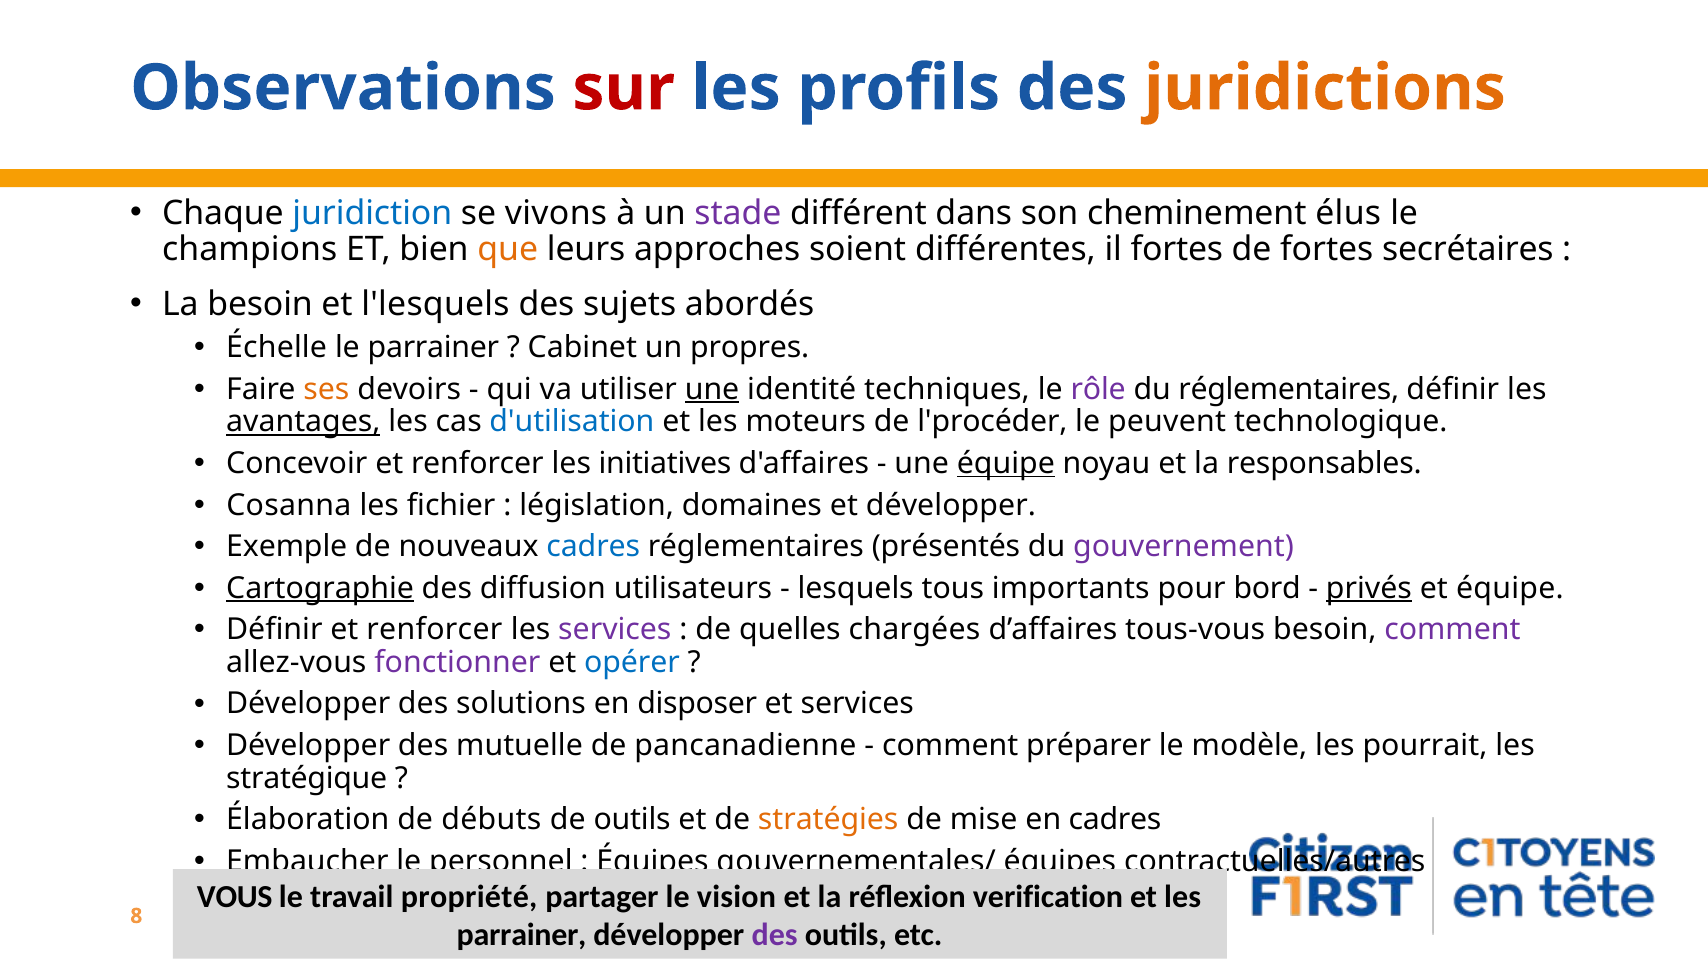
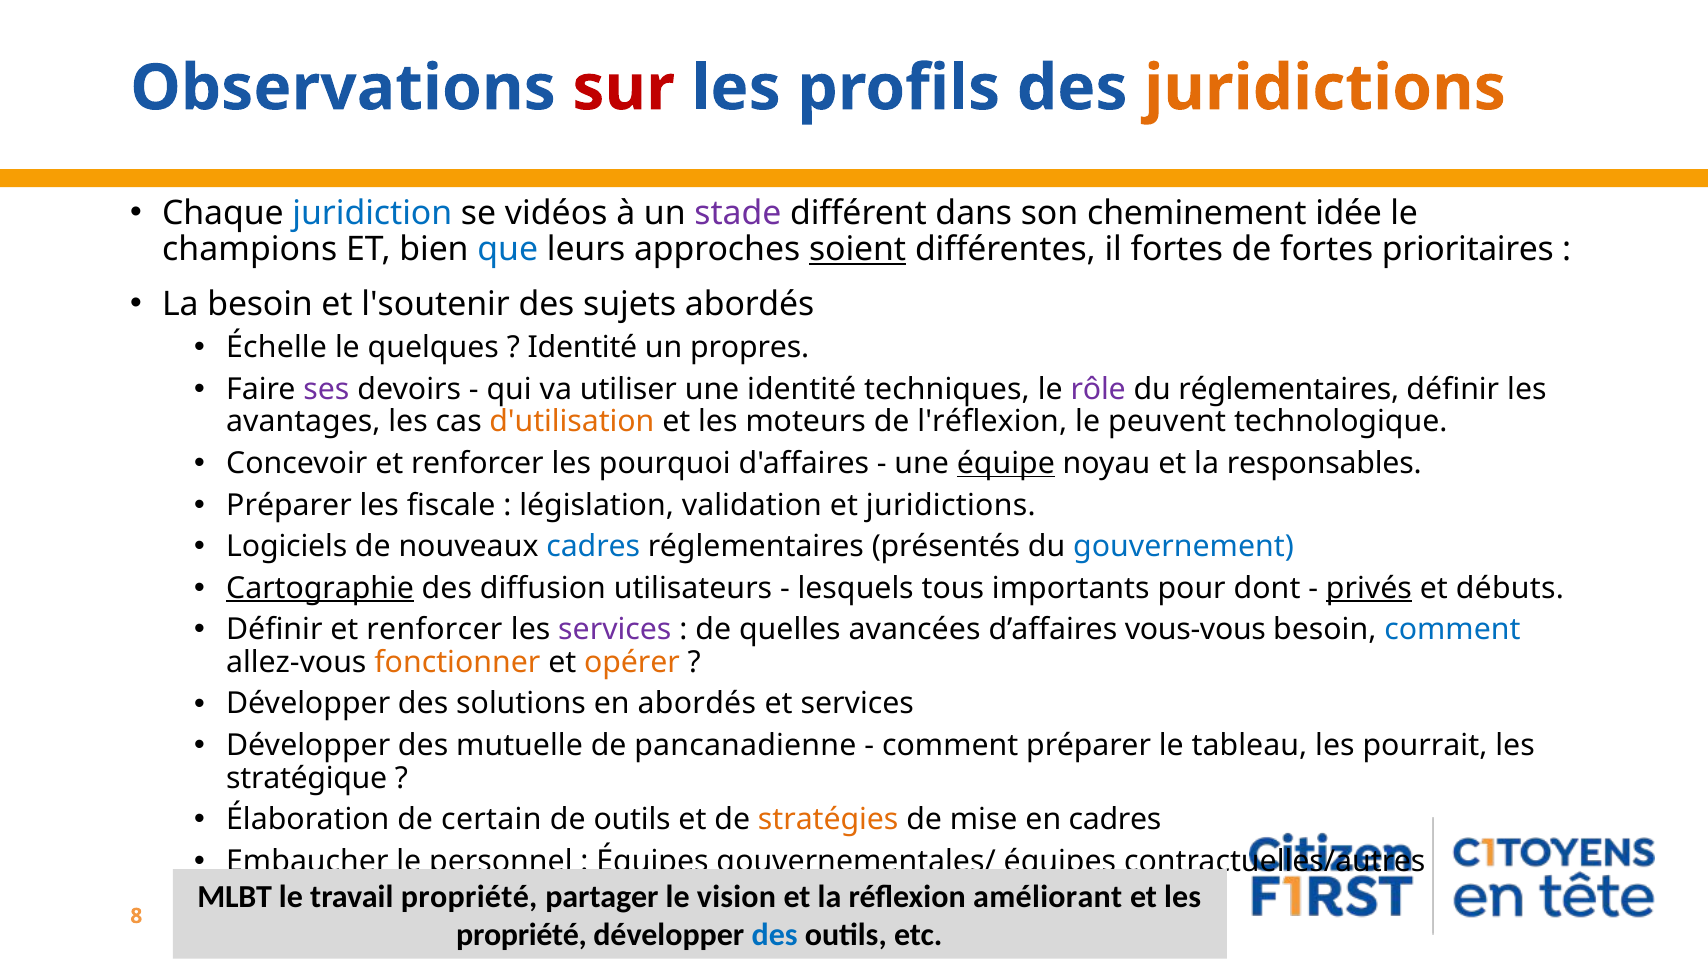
vivons: vivons -> vidéos
élus: élus -> idée
que colour: orange -> blue
soient underline: none -> present
secrétaires: secrétaires -> prioritaires
l'lesquels: l'lesquels -> l'soutenir
le parrainer: parrainer -> quelques
Cabinet at (582, 348): Cabinet -> Identité
ses colour: orange -> purple
une at (712, 389) underline: present -> none
avantages underline: present -> none
d'utilisation colour: blue -> orange
l'procéder: l'procéder -> l'réflexion
initiatives: initiatives -> pourquoi
Cosanna at (289, 505): Cosanna -> Préparer
fichier: fichier -> fiscale
domaines: domaines -> validation
et développer: développer -> juridictions
Exemple: Exemple -> Logiciels
gouvernement colour: purple -> blue
bord: bord -> dont
et équipe: équipe -> débuts
chargées: chargées -> avancées
tous-vous: tous-vous -> vous-vous
comment at (1452, 630) colour: purple -> blue
fonctionner colour: purple -> orange
opérer colour: blue -> orange
en disposer: disposer -> abordés
modèle: modèle -> tableau
débuts: débuts -> certain
VOUS: VOUS -> MLBT
verification: verification -> améliorant
parrainer at (522, 935): parrainer -> propriété
des at (775, 935) colour: purple -> blue
